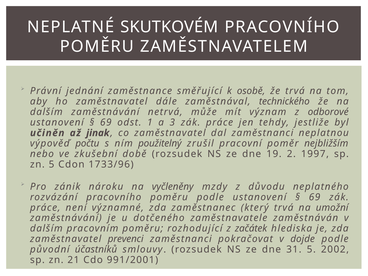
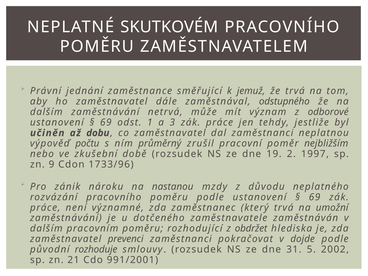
osobě: osobě -> jemuž
technického: technického -> odstupného
jinak: jinak -> dobu
použitelný: použitelný -> průměrný
zn 5: 5 -> 9
vyčleněny: vyčleněny -> nastanou
začátek: začátek -> obdržet
účastníků: účastníků -> rozhoduje
